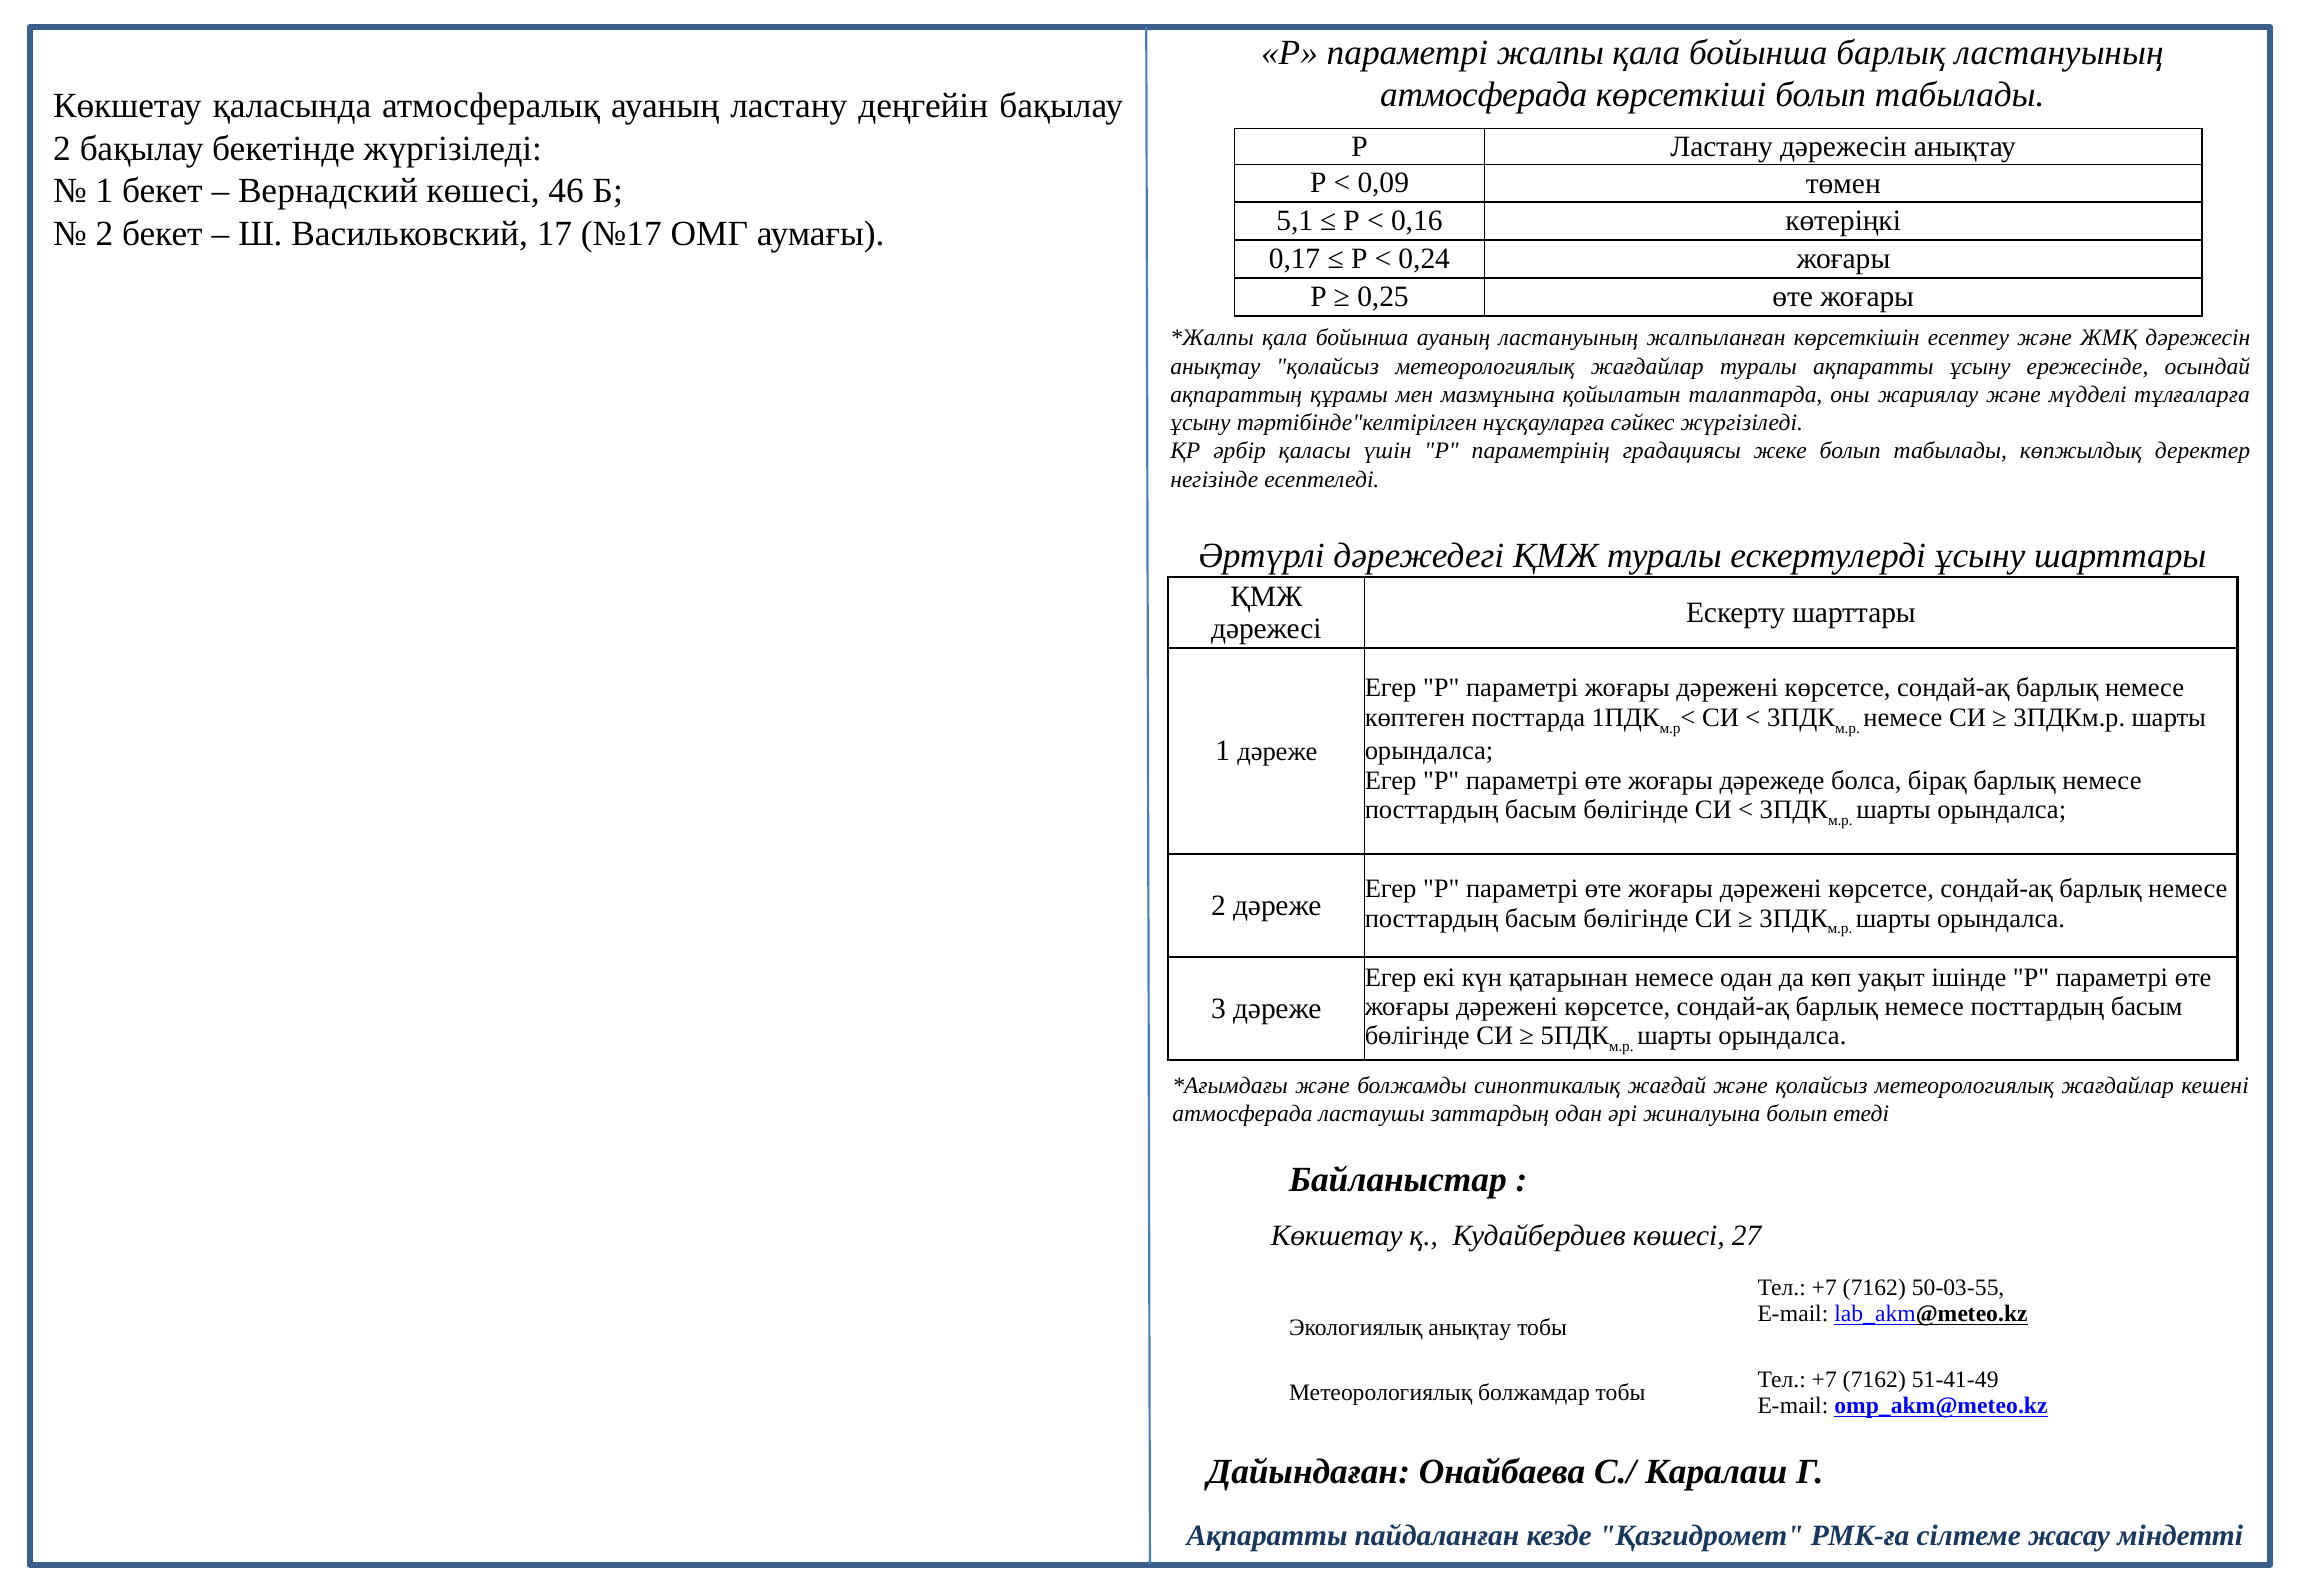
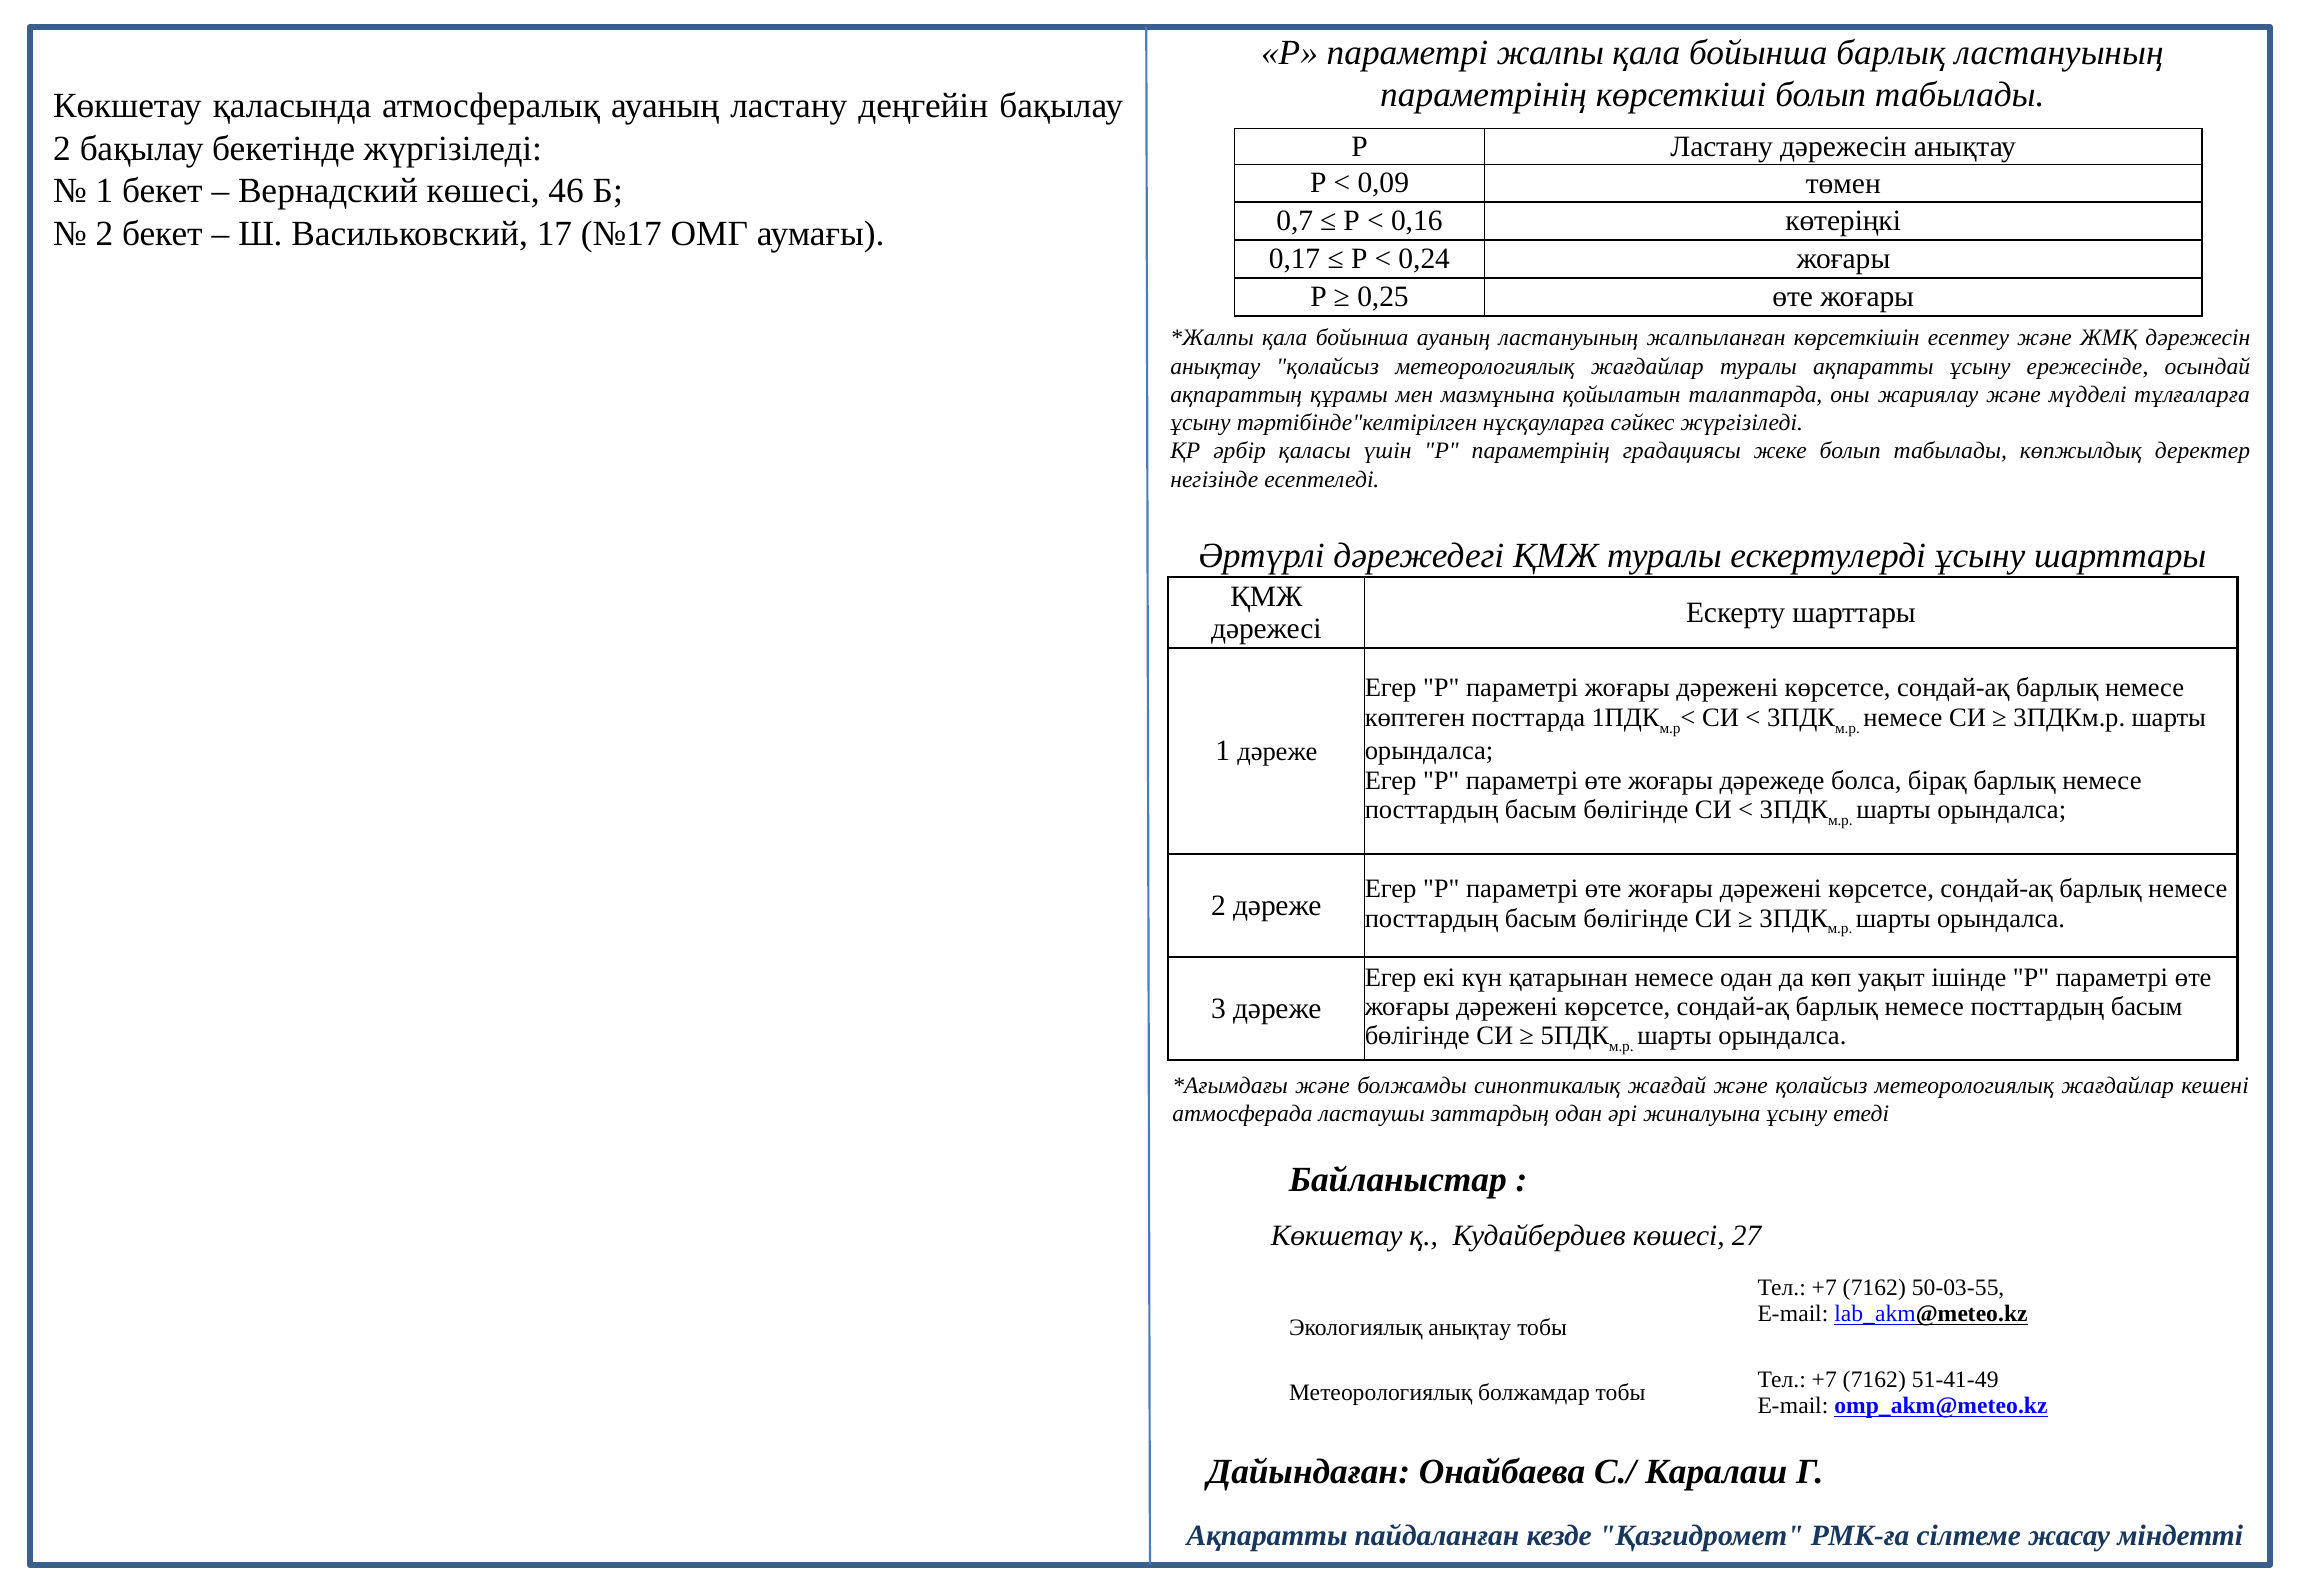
атмосферада at (1484, 95): атмосферада -> параметрінің
5,1: 5,1 -> 0,7
жиналуына болып: болып -> ұсыну
